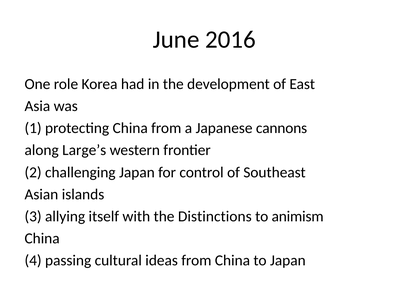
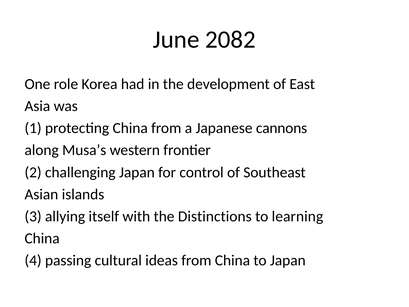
2016: 2016 -> 2082
Large’s: Large’s -> Musa’s
animism: animism -> learning
